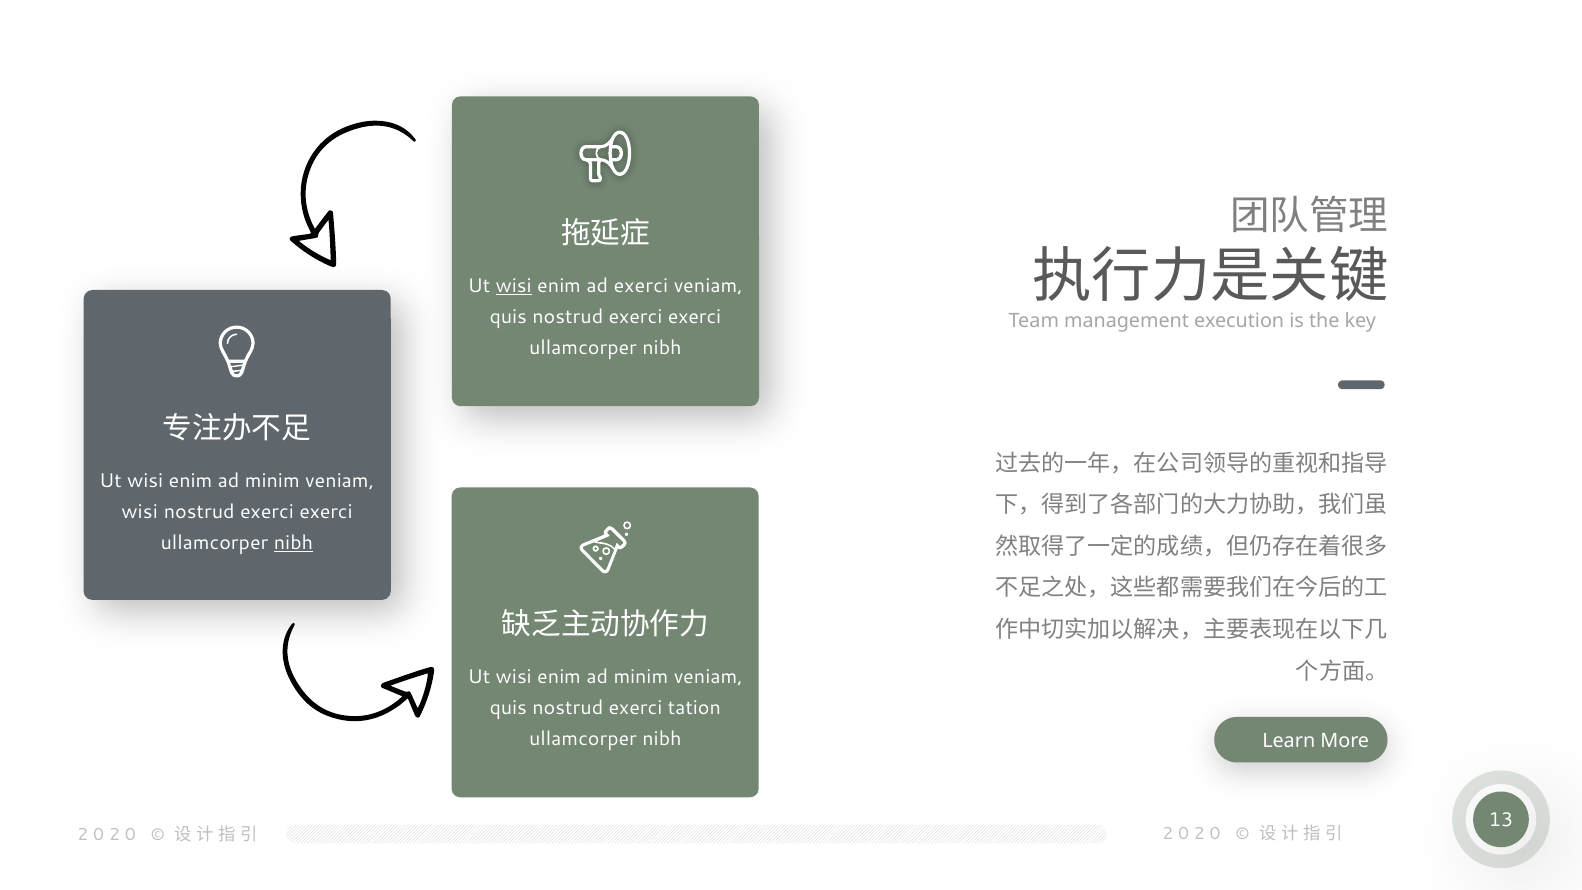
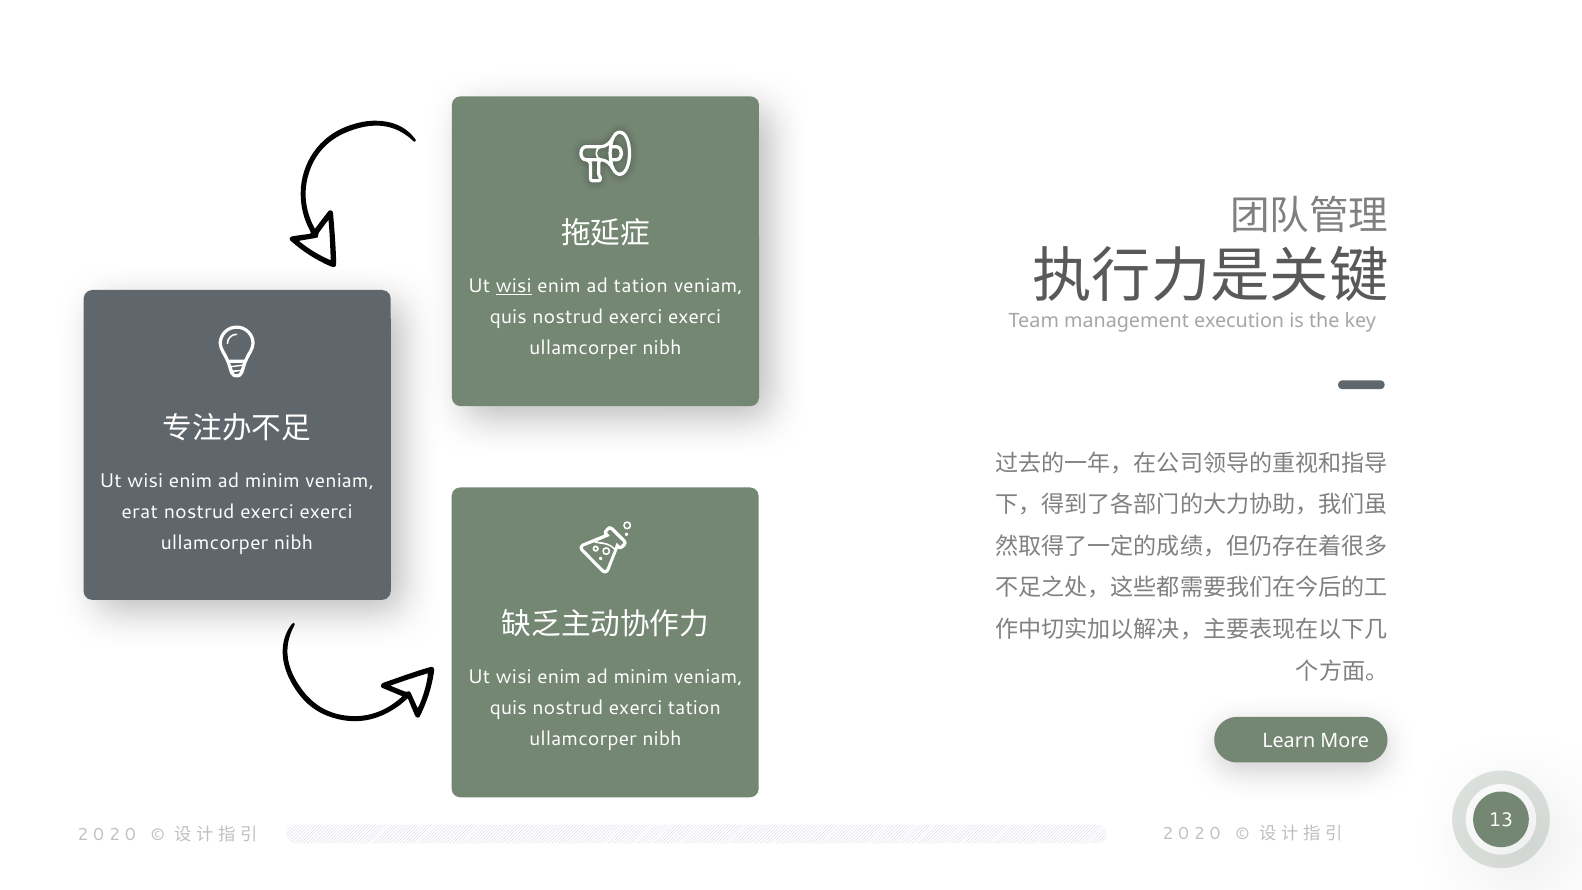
ad exerci: exerci -> tation
wisi at (140, 512): wisi -> erat
nibh at (294, 543) underline: present -> none
